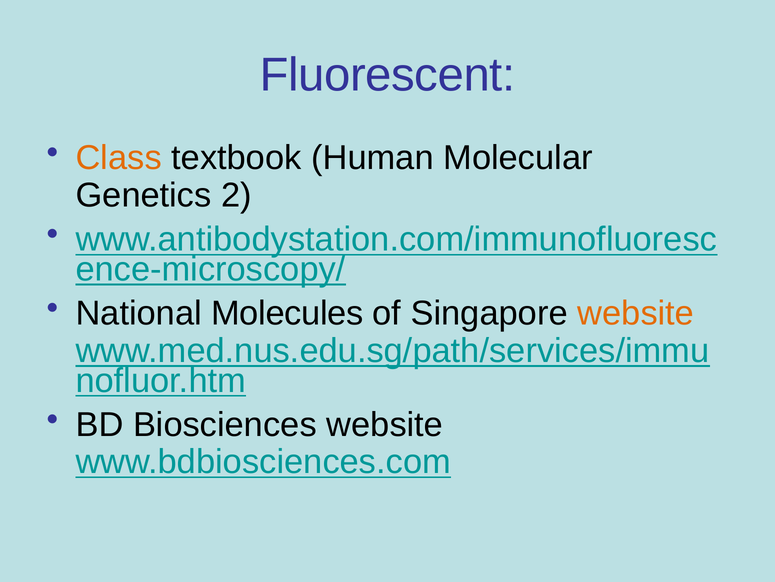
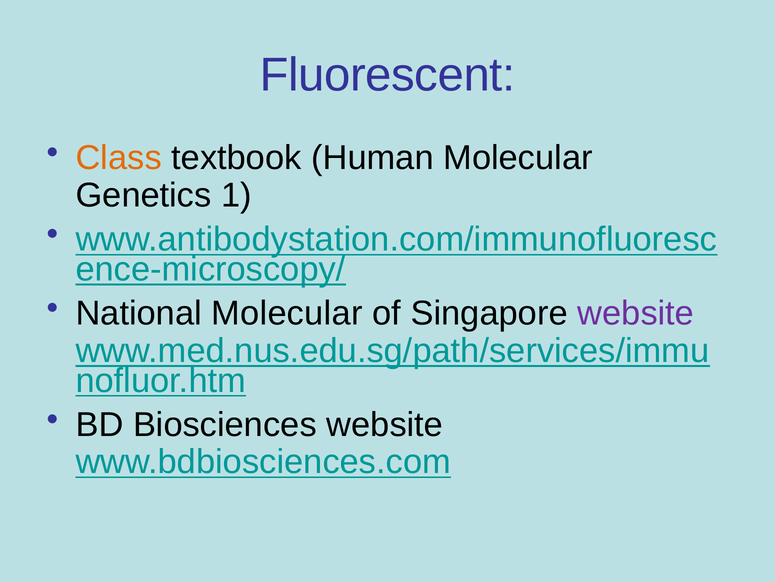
2: 2 -> 1
National Molecules: Molecules -> Molecular
website at (636, 313) colour: orange -> purple
